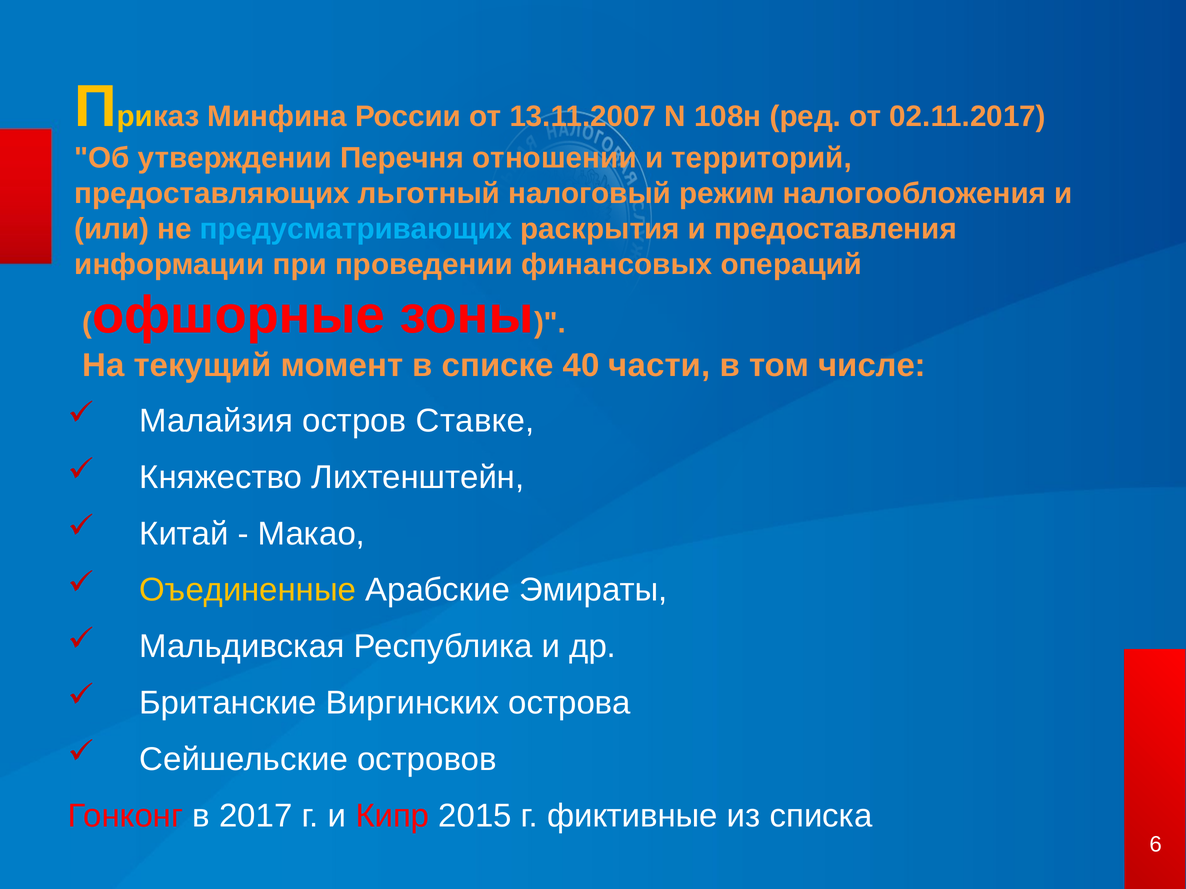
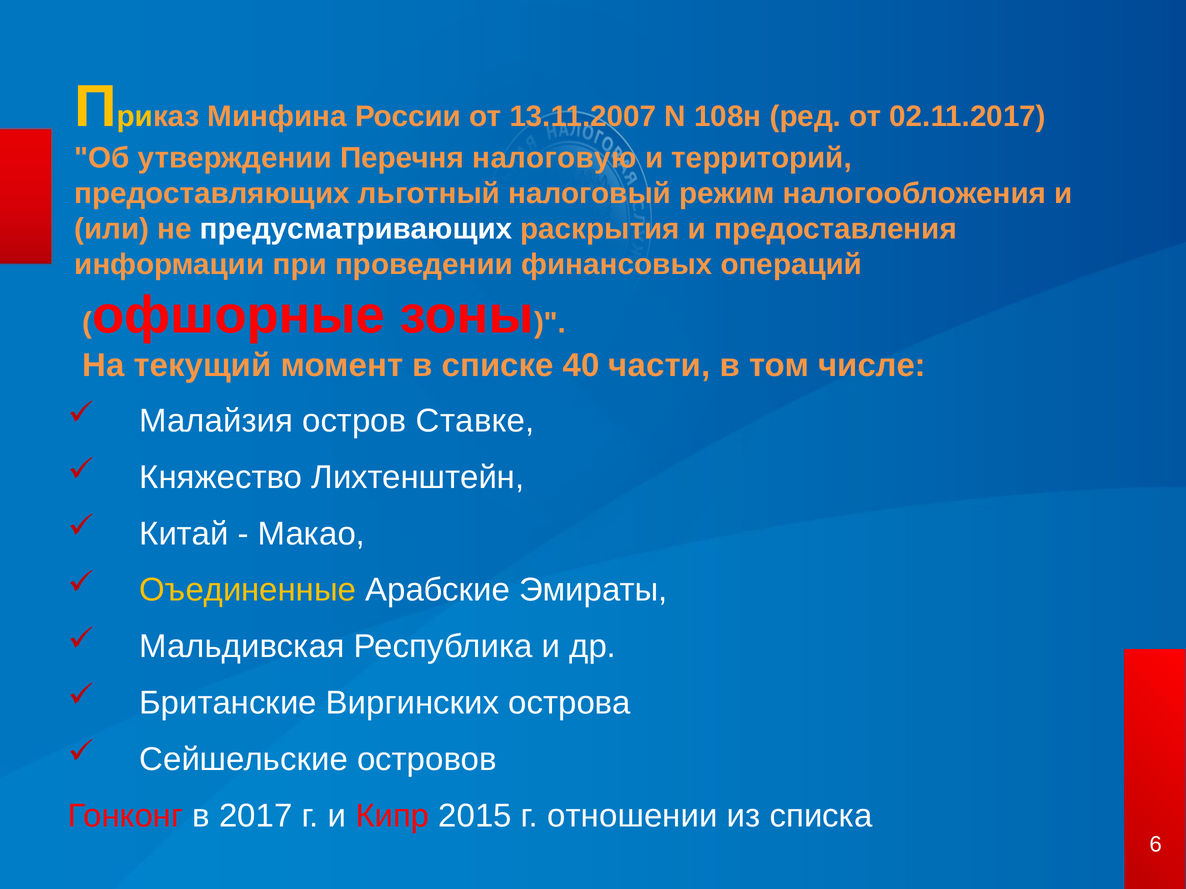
отношении: отношении -> налоговую
предусматривающих colour: light blue -> white
фиктивные: фиктивные -> отношении
